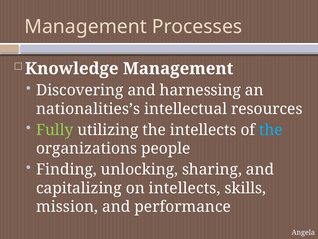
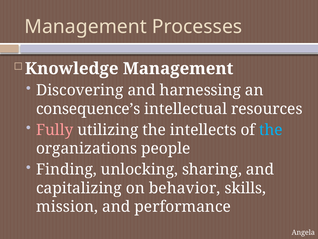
nationalities’s: nationalities’s -> consequence’s
Fully colour: light green -> pink
on intellects: intellects -> behavior
